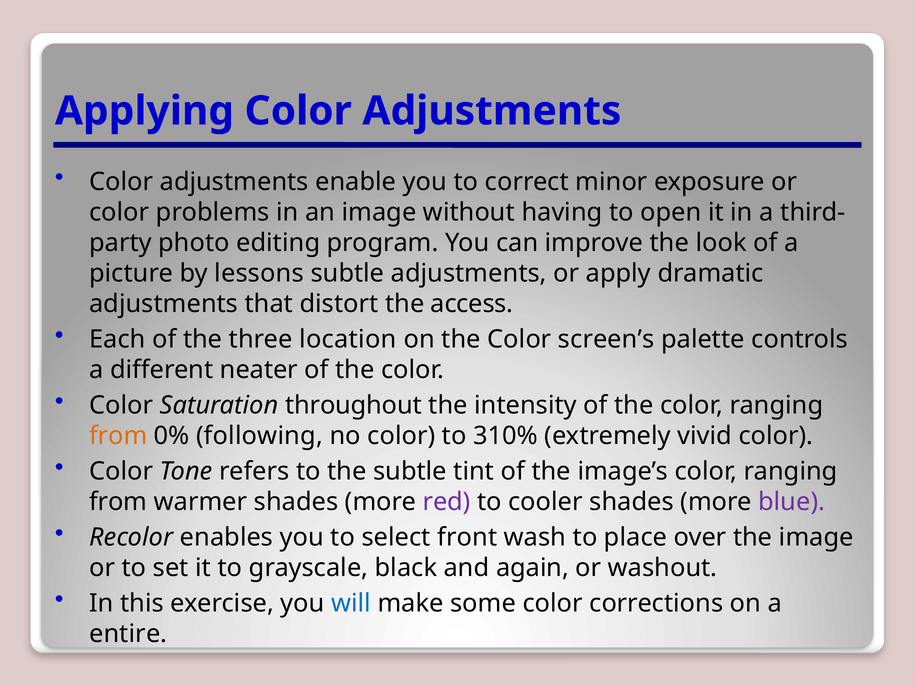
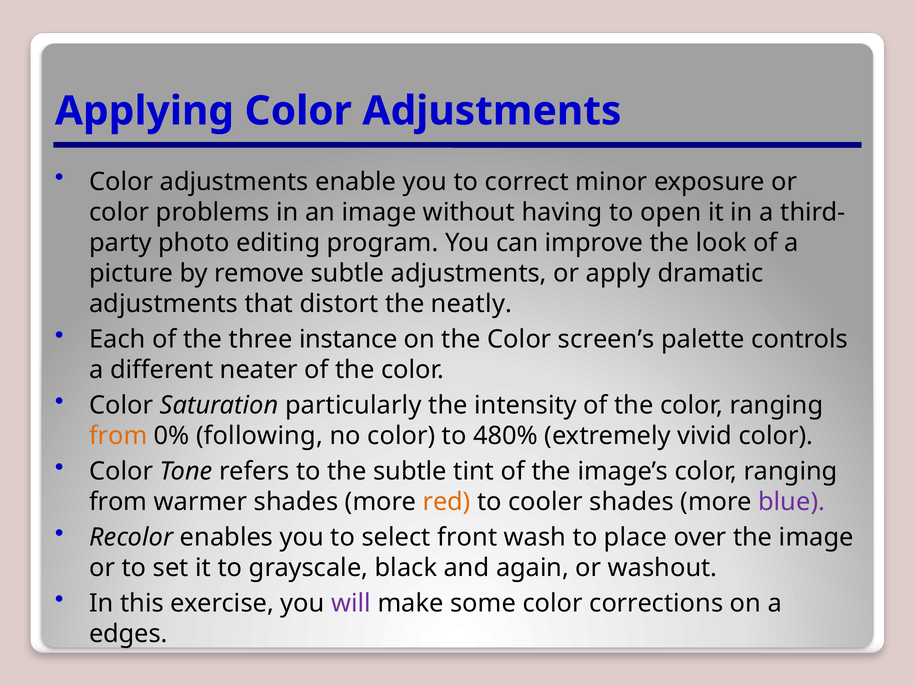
lessons: lessons -> remove
access: access -> neatly
location: location -> instance
throughout: throughout -> particularly
310%: 310% -> 480%
red colour: purple -> orange
will colour: blue -> purple
entire: entire -> edges
